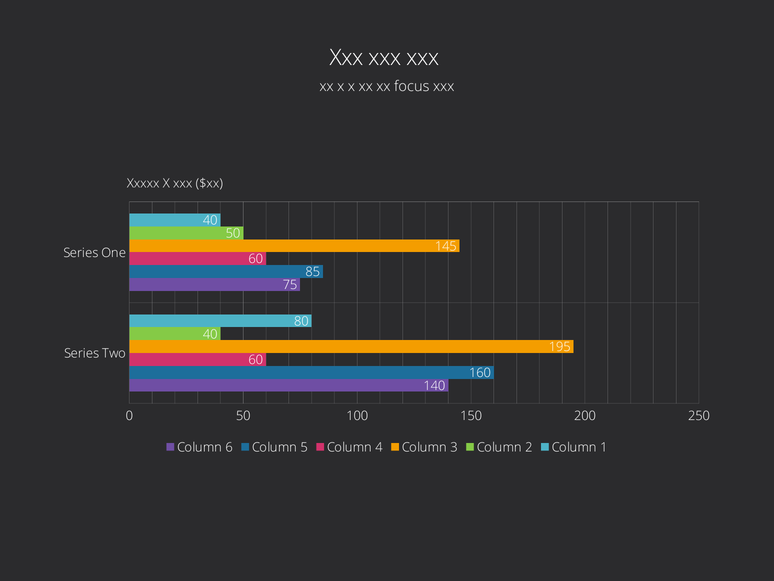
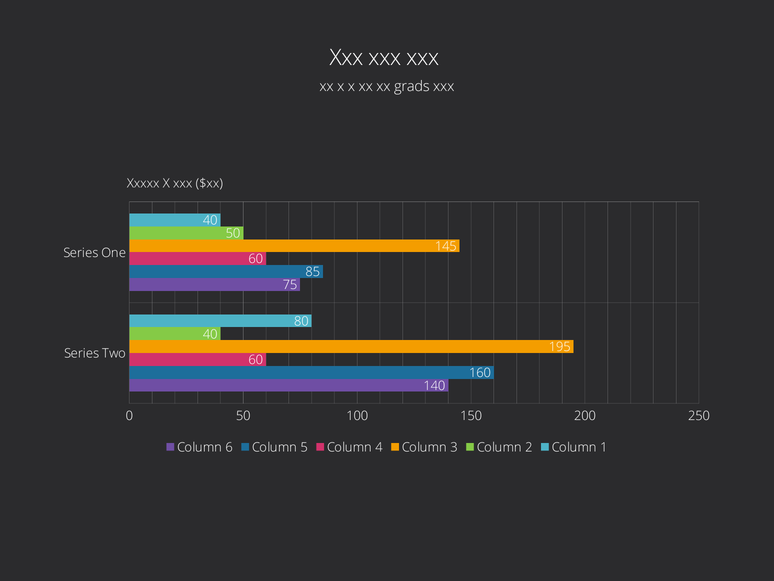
focus: focus -> grads
